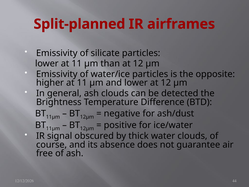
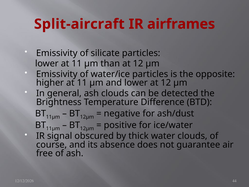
Split-planned: Split-planned -> Split-aircraft
